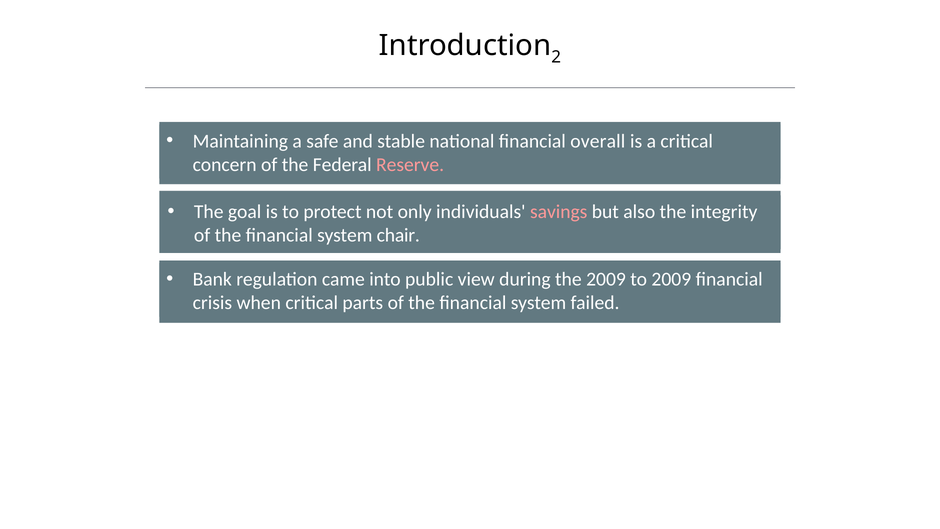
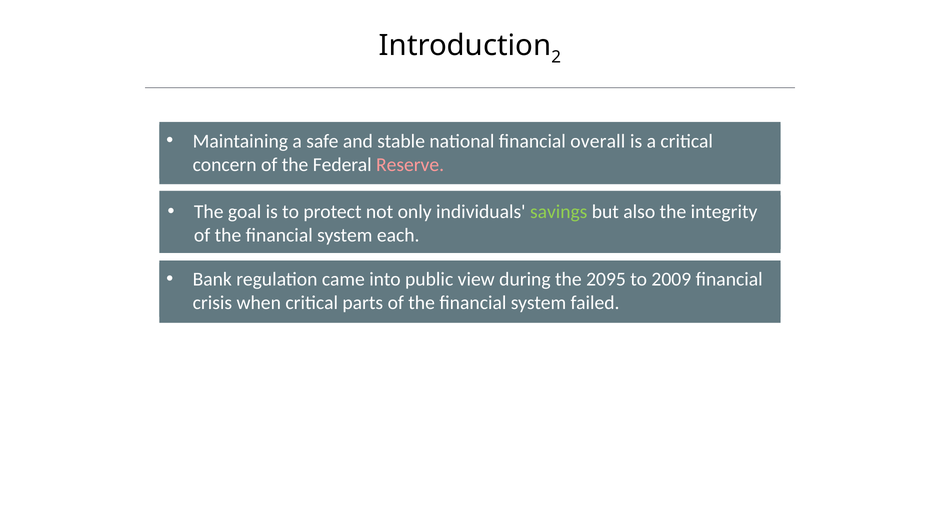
savings colour: pink -> light green
chair: chair -> each
the 2009: 2009 -> 2095
